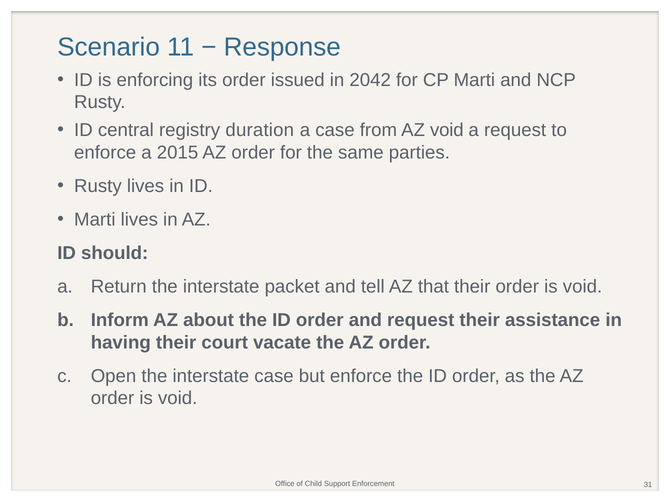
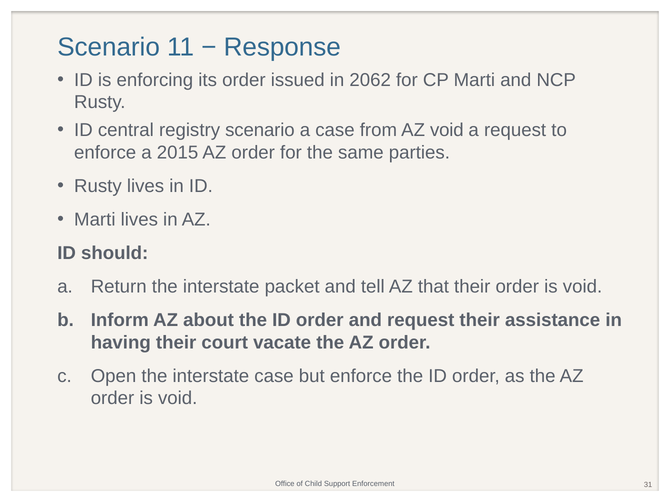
2042: 2042 -> 2062
registry duration: duration -> scenario
